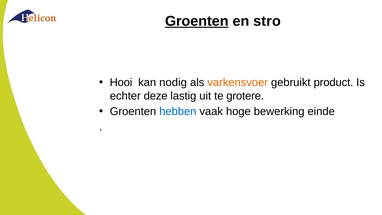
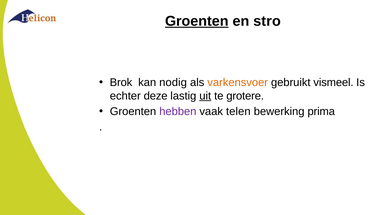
Hooi: Hooi -> Brok
product: product -> vismeel
uit underline: none -> present
hebben colour: blue -> purple
hoge: hoge -> telen
einde: einde -> prima
